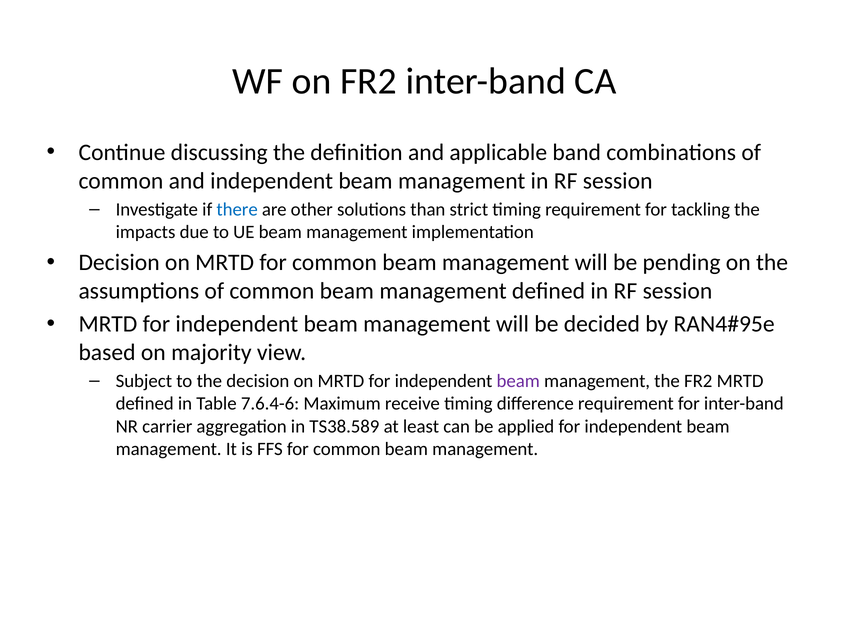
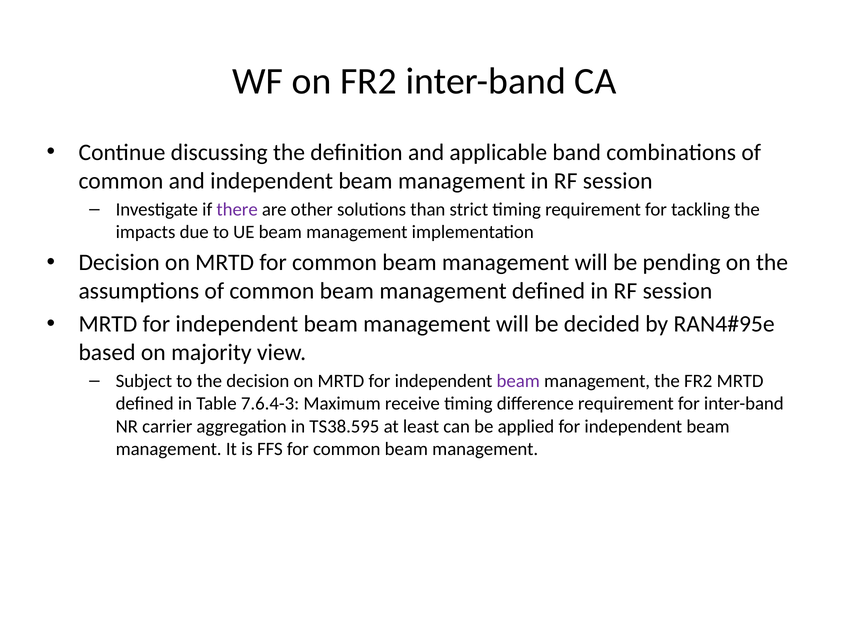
there colour: blue -> purple
7.6.4-6: 7.6.4-6 -> 7.6.4-3
TS38.589: TS38.589 -> TS38.595
